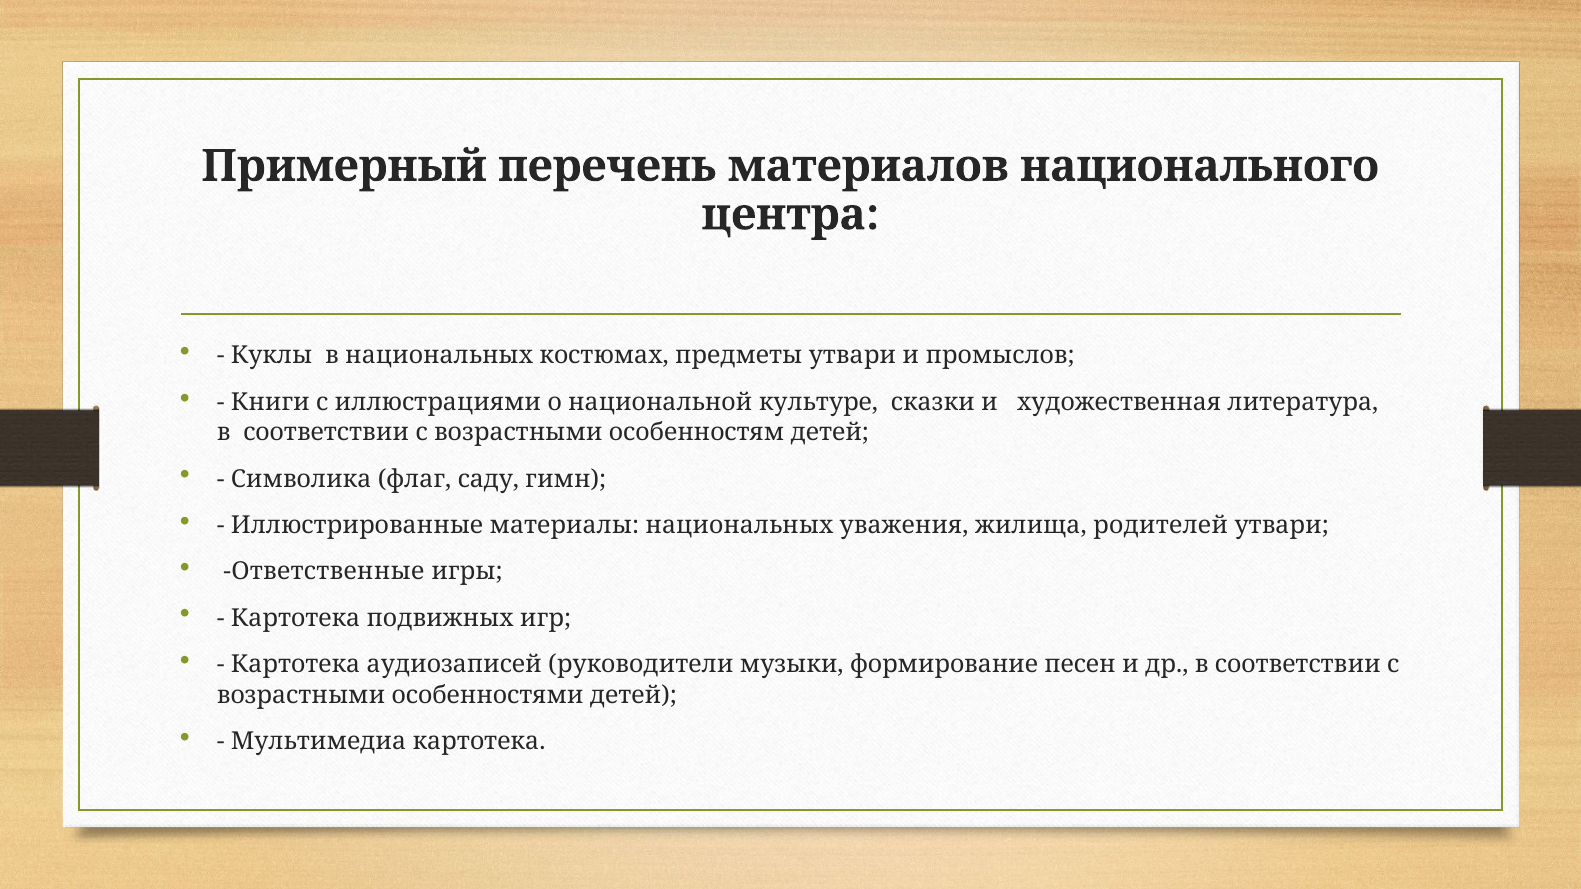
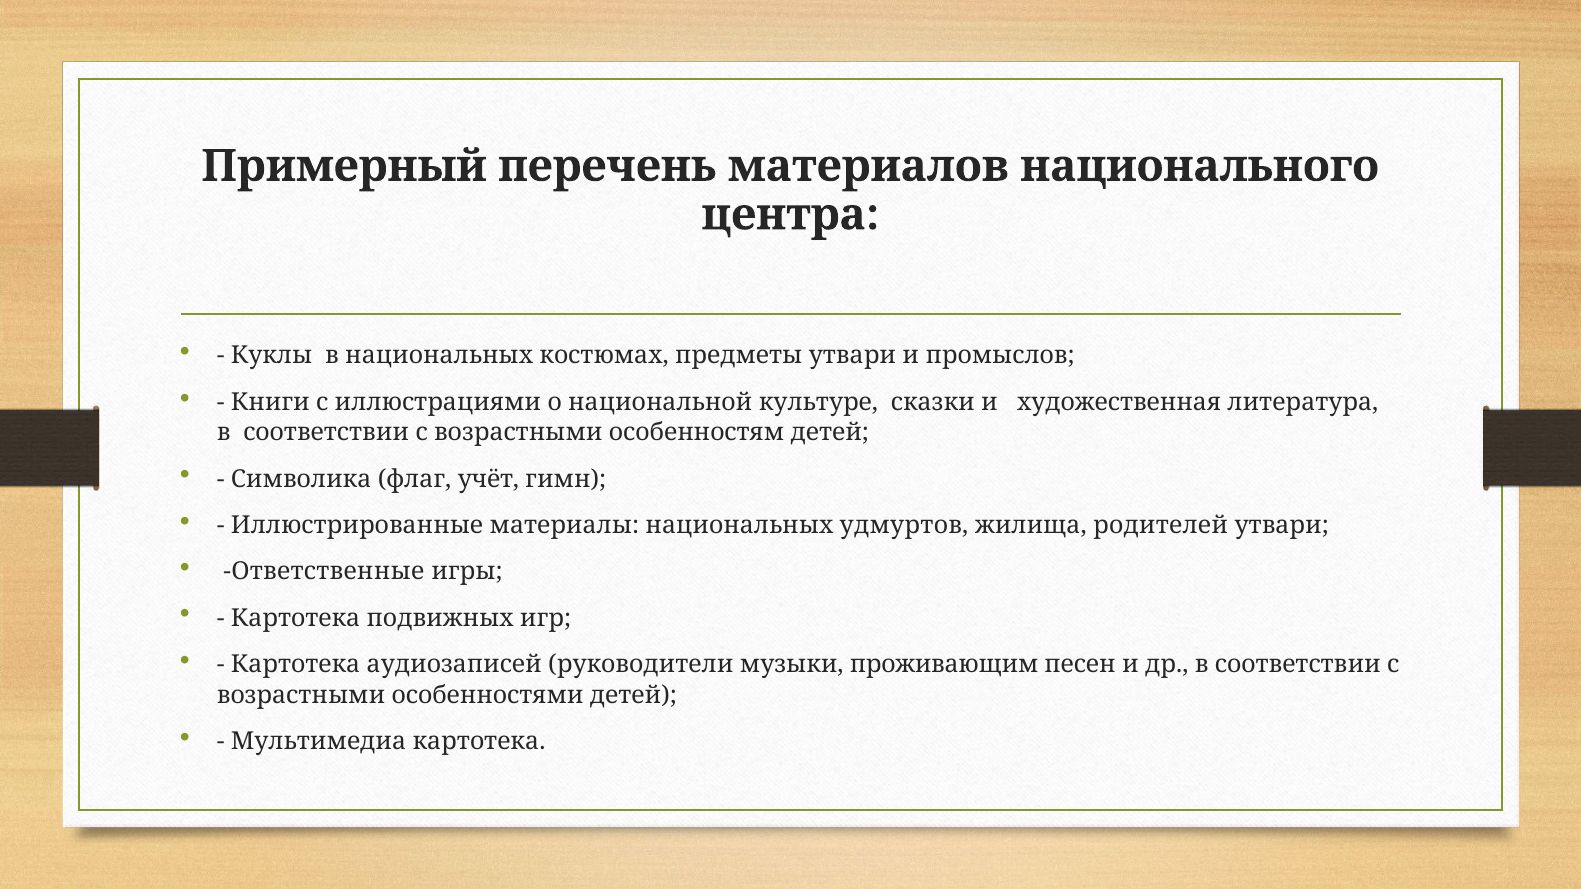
саду: саду -> учёт
уважения: уважения -> удмуртов
формирование: формирование -> проживающим
